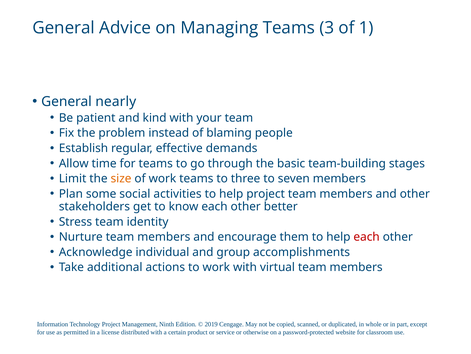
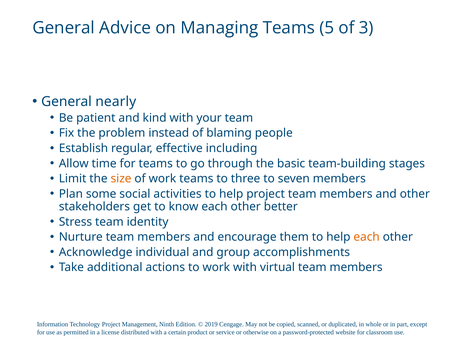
3: 3 -> 5
1: 1 -> 3
demands: demands -> including
each at (367, 237) colour: red -> orange
